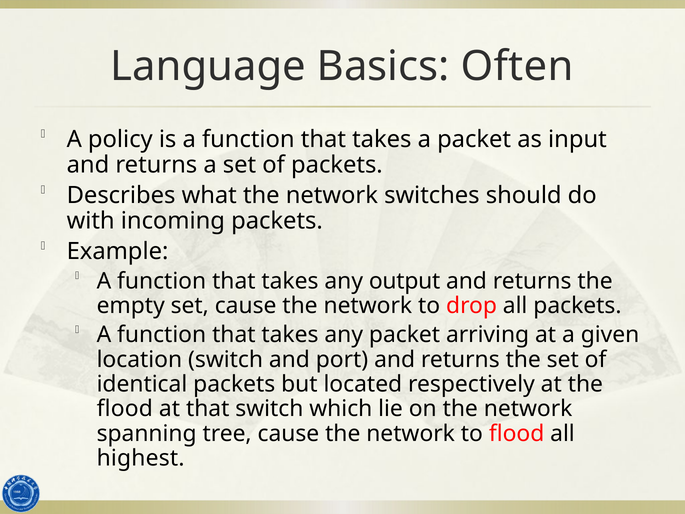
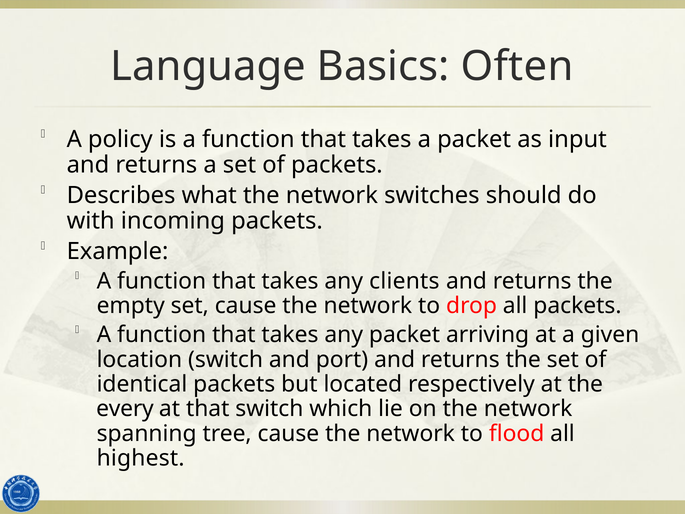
output: output -> clients
flood at (125, 409): flood -> every
